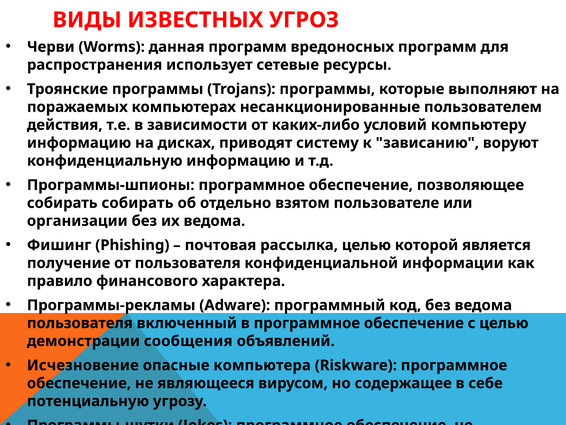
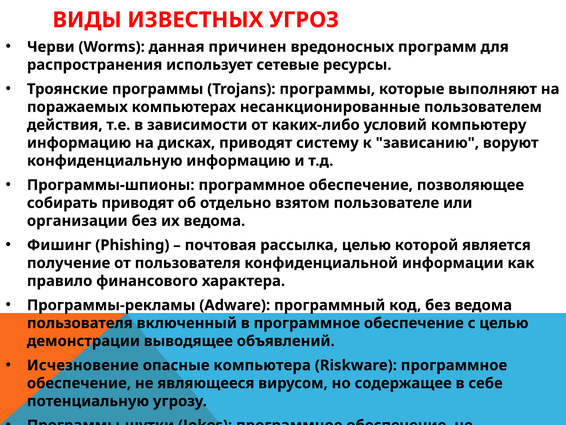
данная программ: программ -> причинен
собирать собирать: собирать -> приводят
демонстрации сообщения: сообщения -> выводящее
